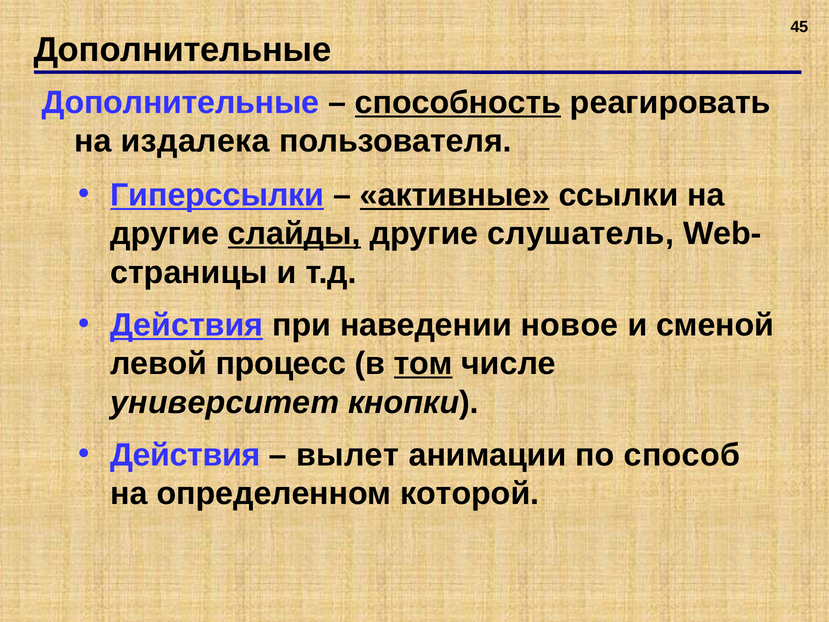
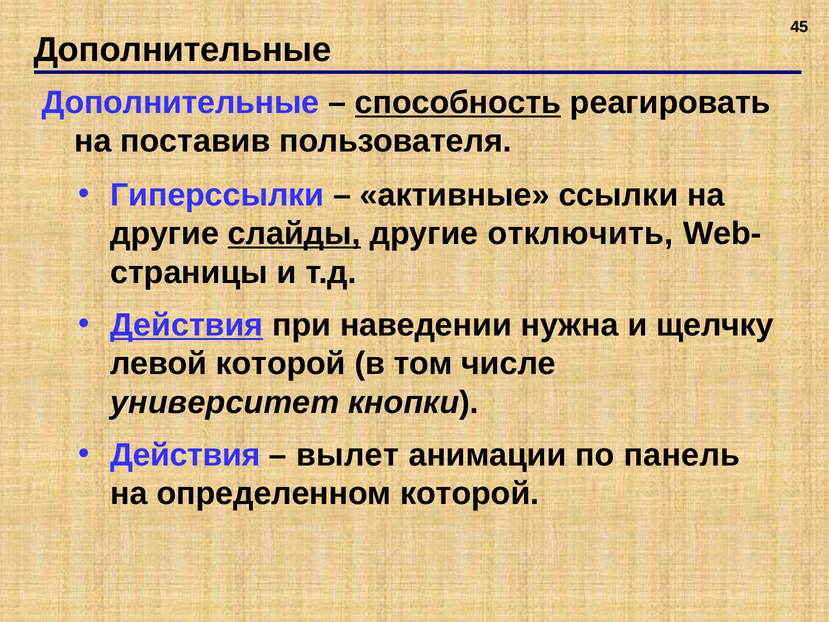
издалека: издалека -> поставив
Гиперссылки underline: present -> none
активные underline: present -> none
слушатель: слушатель -> отключить
новое: новое -> нужна
сменой: сменой -> щелчку
левой процесс: процесс -> которой
том underline: present -> none
способ: способ -> панель
